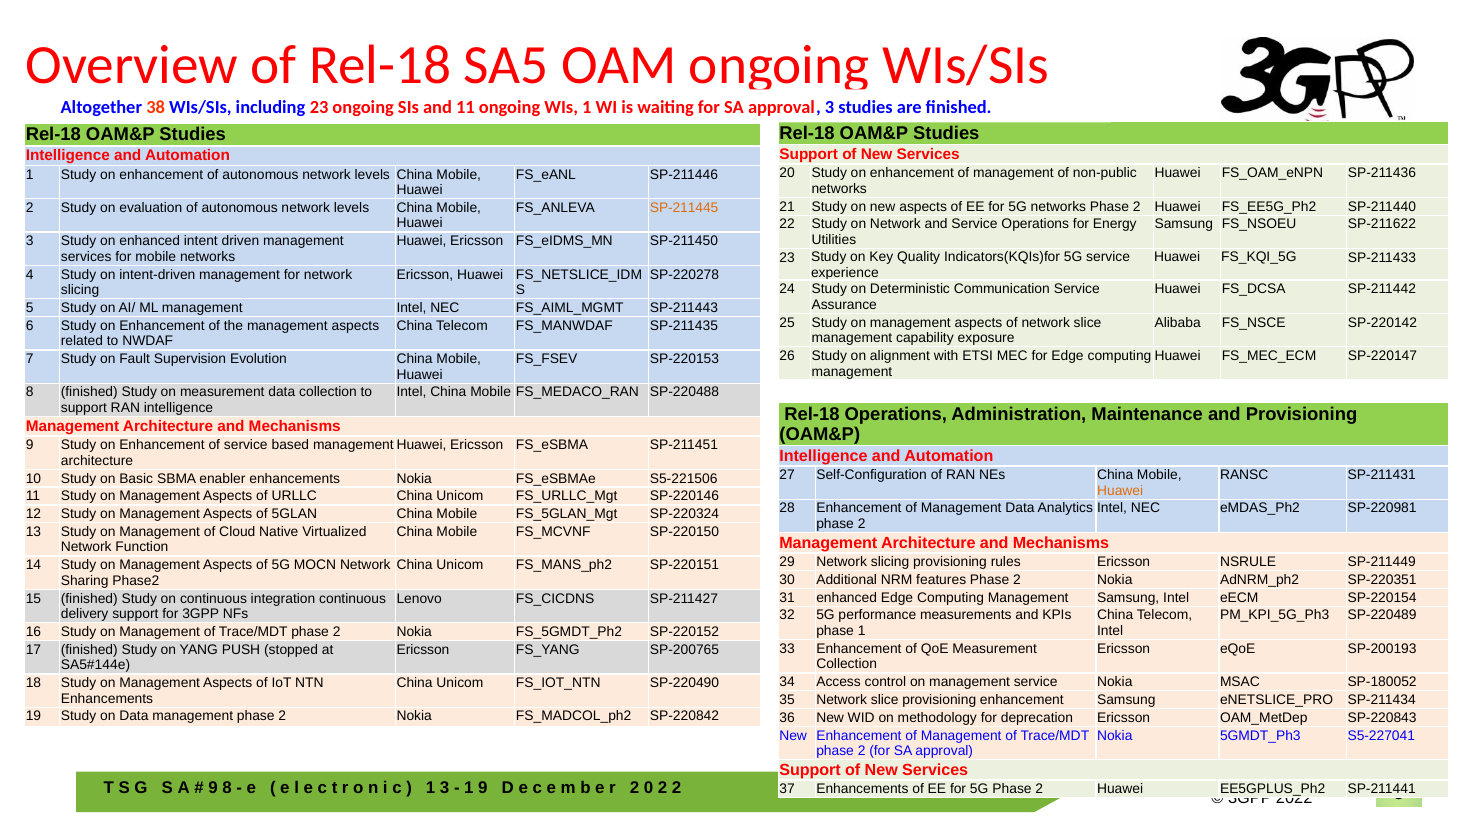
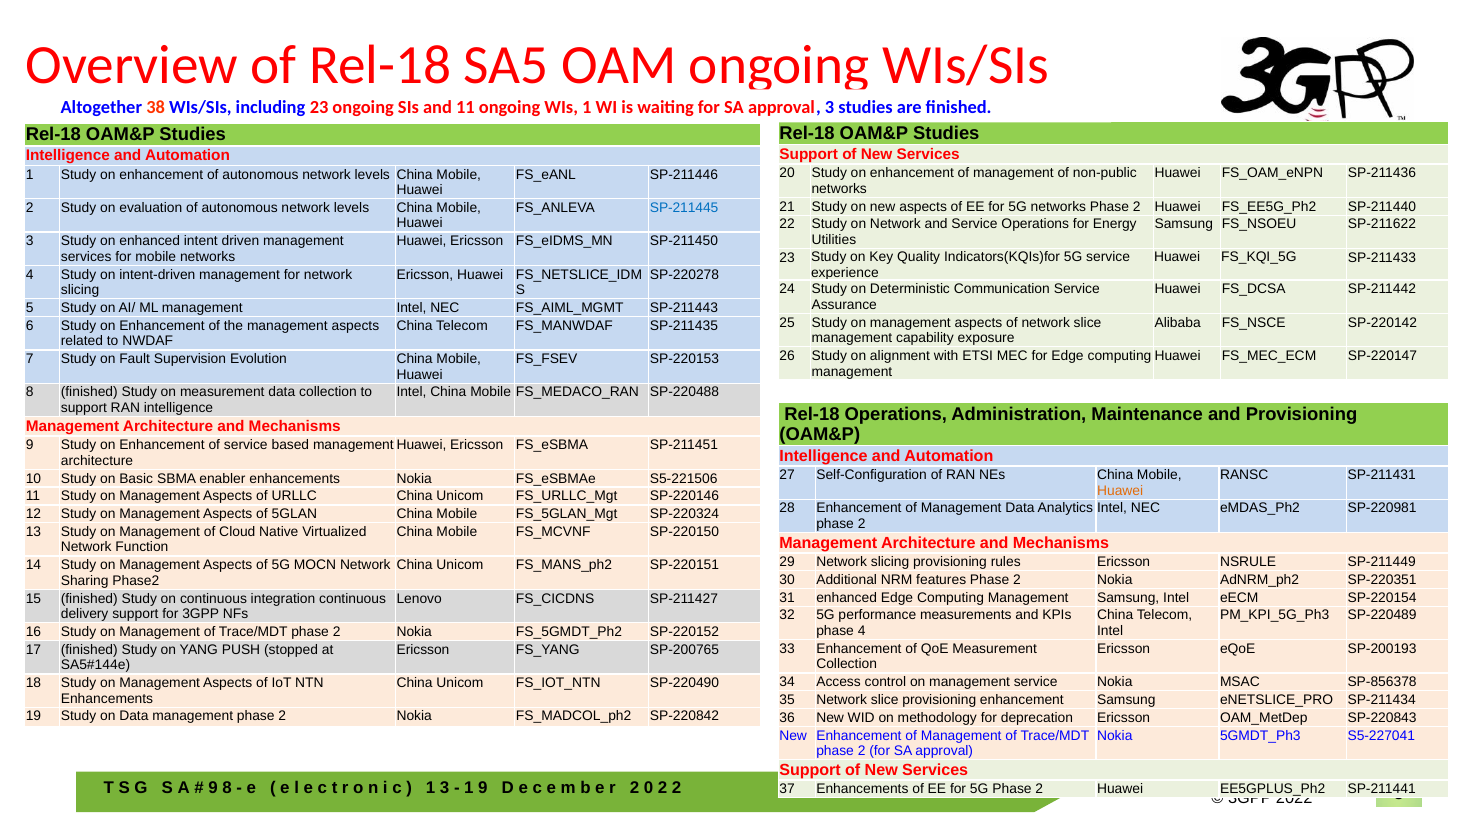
SP-211445 colour: orange -> blue
phase 1: 1 -> 4
SP-180052: SP-180052 -> SP-856378
